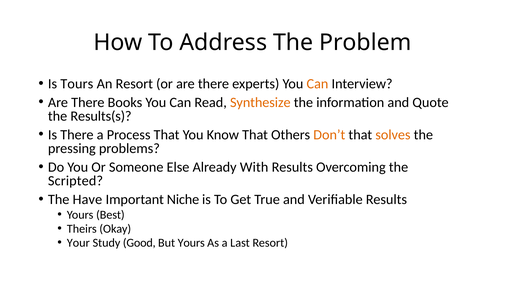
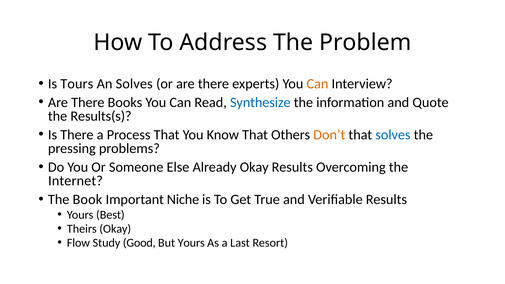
An Resort: Resort -> Solves
Synthesize colour: orange -> blue
solves at (393, 135) colour: orange -> blue
Already With: With -> Okay
Scripted: Scripted -> Internet
Have: Have -> Book
Your: Your -> Flow
